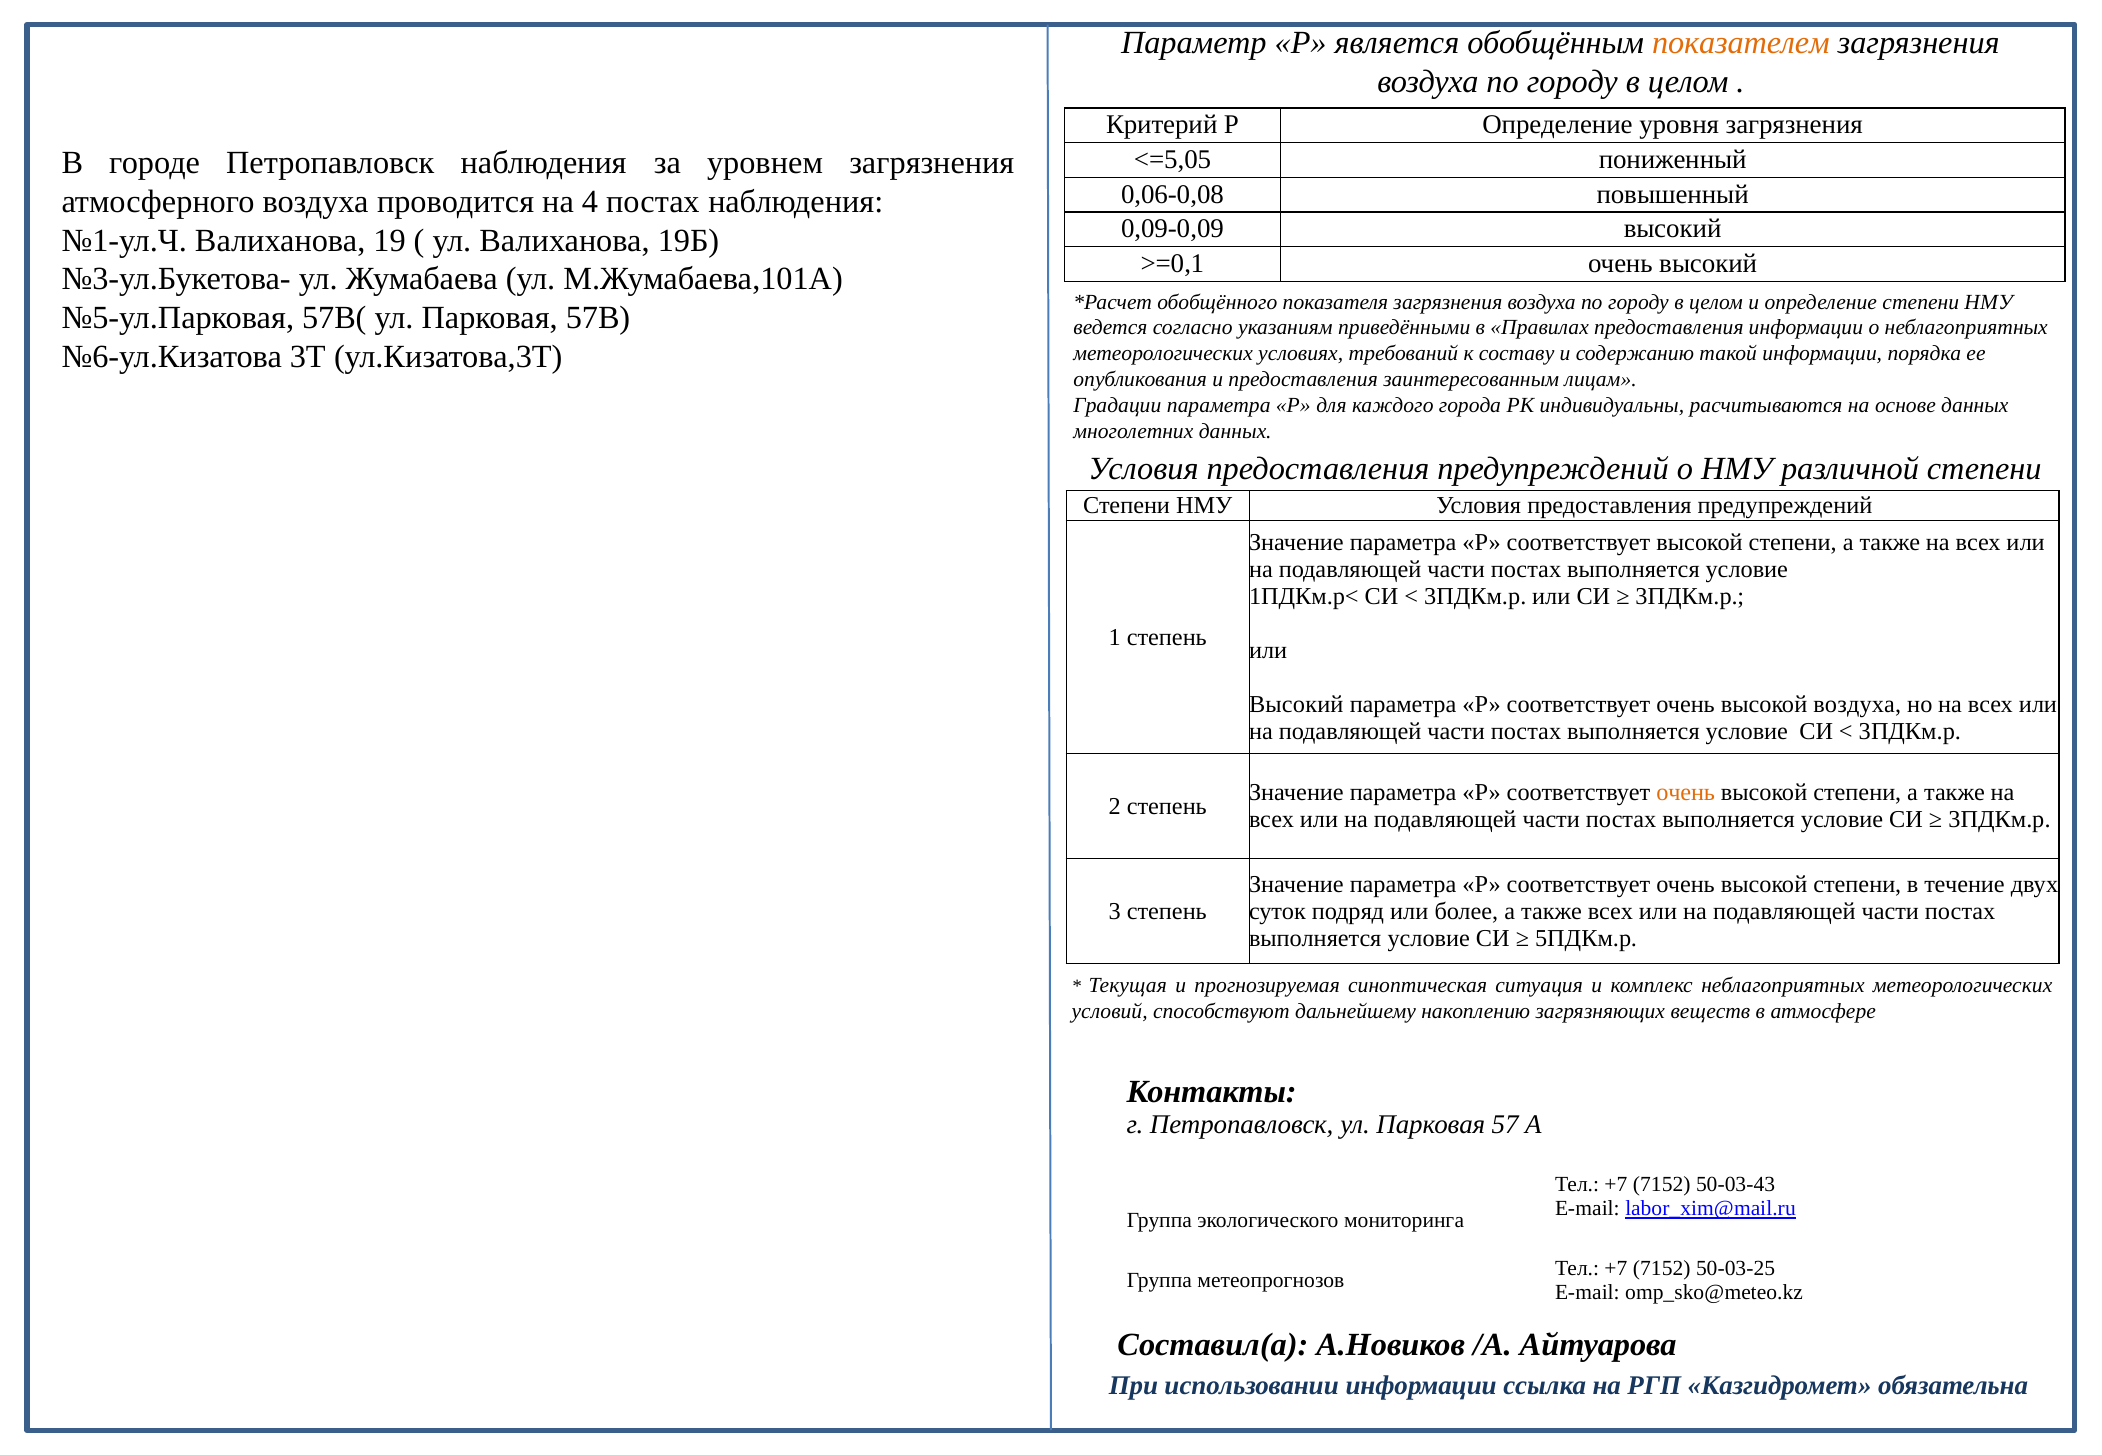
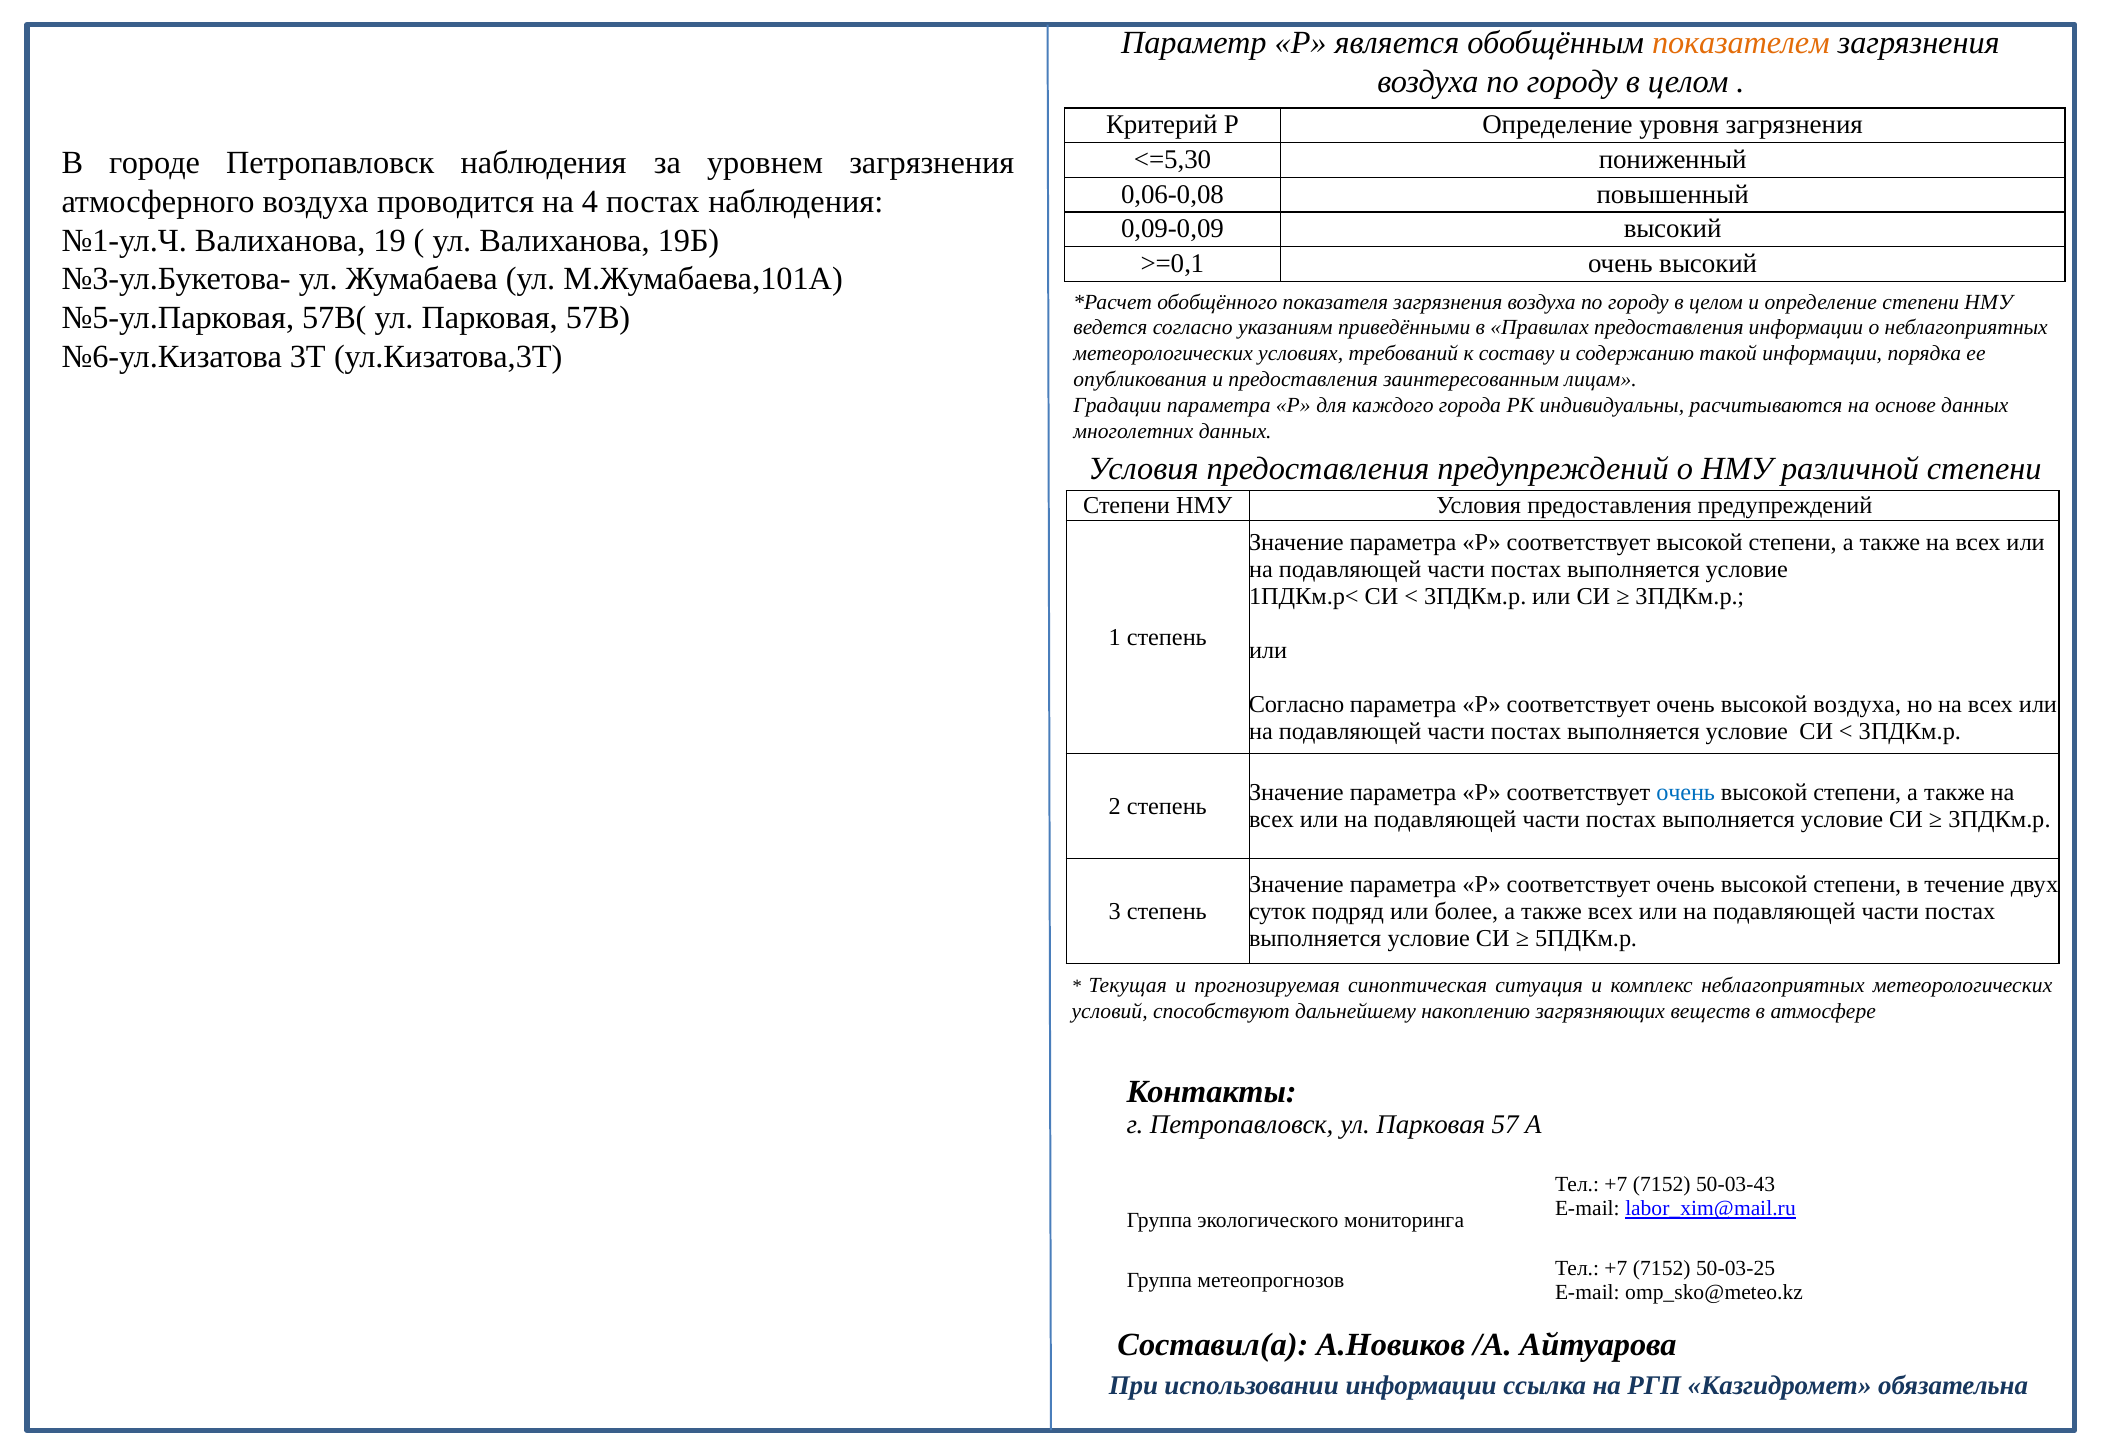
<=5,05: <=5,05 -> <=5,30
Высокий at (1296, 704): Высокий -> Согласно
очень at (1686, 793) colour: orange -> blue
